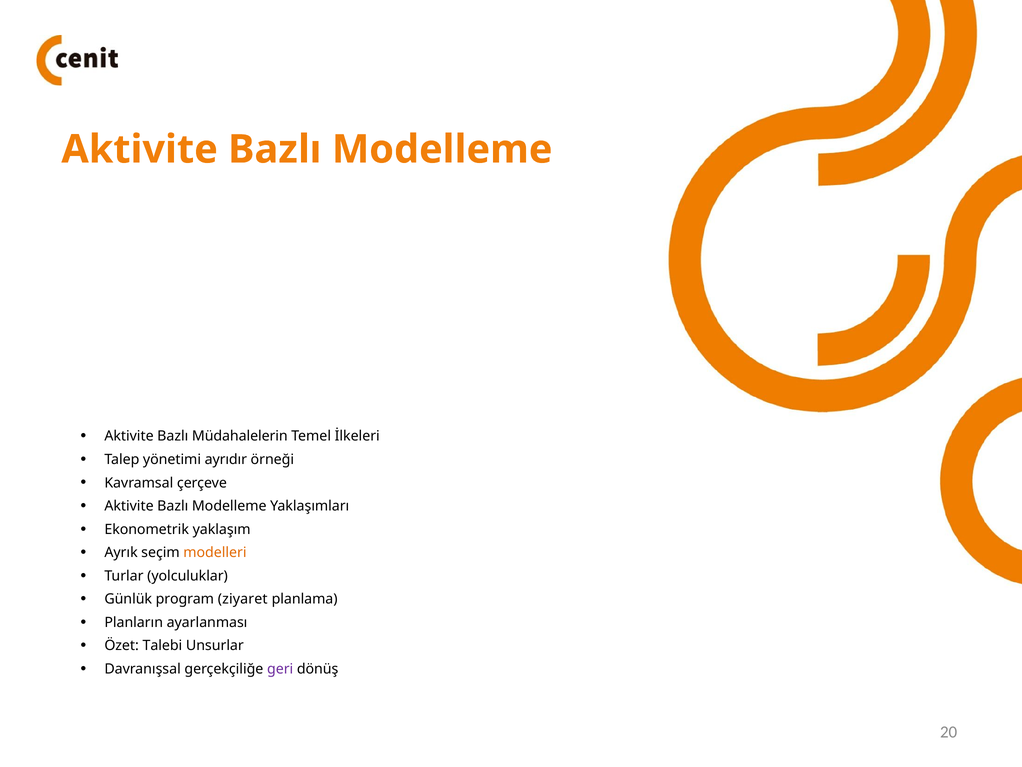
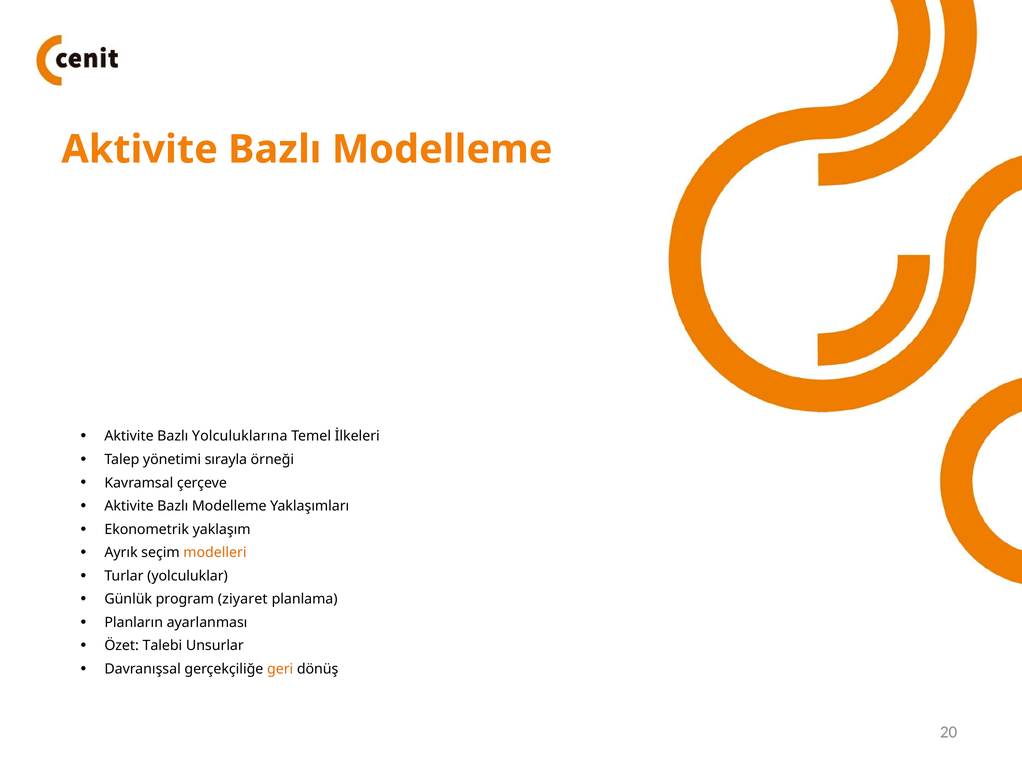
Müdahalelerin: Müdahalelerin -> Yolculuklarına
ayrıdır: ayrıdır -> sırayla
geri colour: purple -> orange
